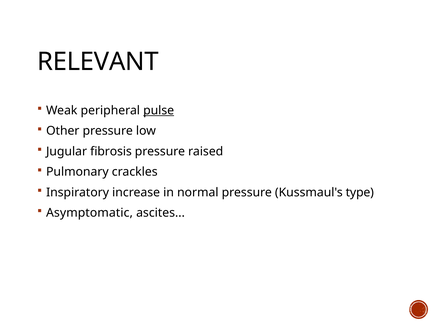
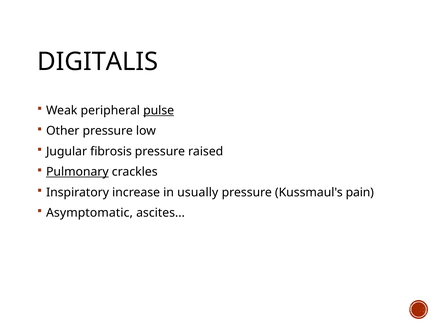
RELEVANT: RELEVANT -> DIGITALIS
Pulmonary underline: none -> present
normal: normal -> usually
type: type -> pain
